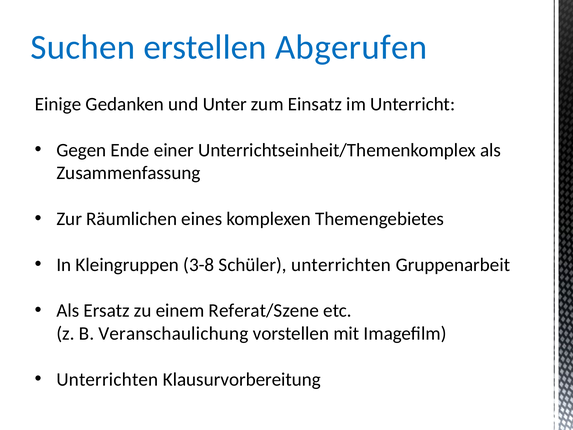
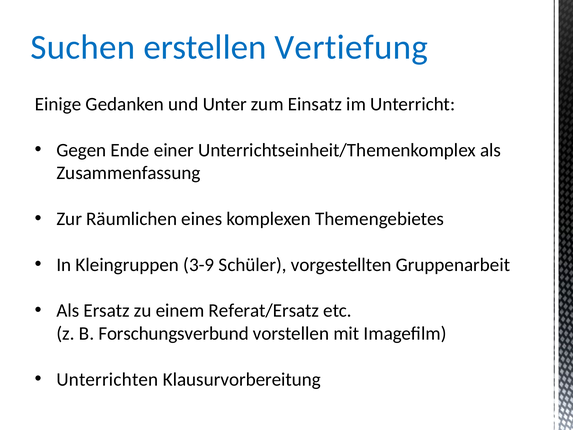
Abgerufen: Abgerufen -> Vertiefung
3-8: 3-8 -> 3-9
Schüler unterrichten: unterrichten -> vorgestellten
Referat/Szene: Referat/Szene -> Referat/Ersatz
Veranschaulichung: Veranschaulichung -> Forschungsverbund
